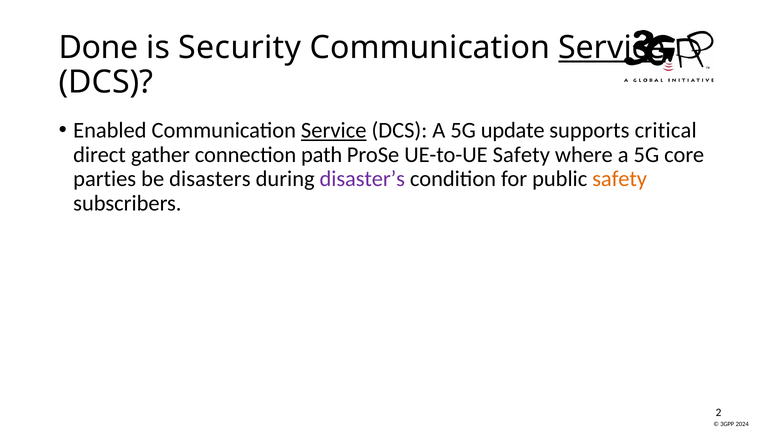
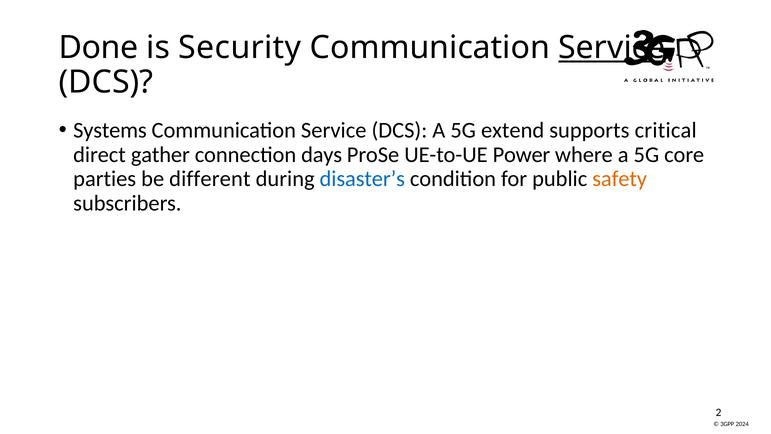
Enabled: Enabled -> Systems
Service at (334, 130) underline: present -> none
update: update -> extend
path: path -> days
UE-to-UE Safety: Safety -> Power
disasters: disasters -> different
disaster’s colour: purple -> blue
